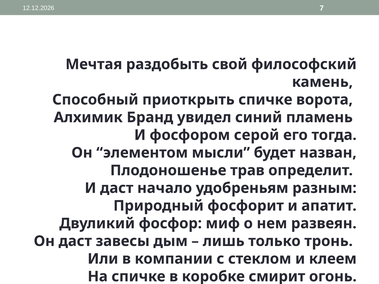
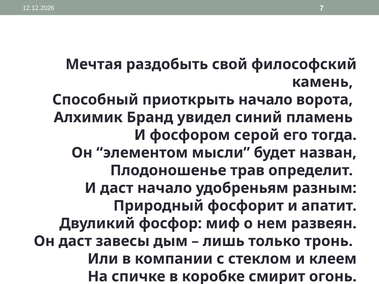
приоткрыть спичке: спичке -> начало
